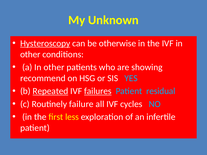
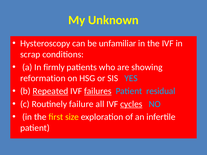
Hysteroscopy underline: present -> none
otherwise: otherwise -> unfamiliar
other at (30, 54): other -> scrap
a In other: other -> firmly
recommend: recommend -> reformation
cycles underline: none -> present
less: less -> size
